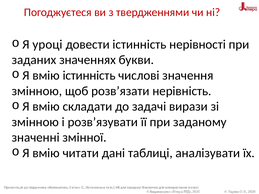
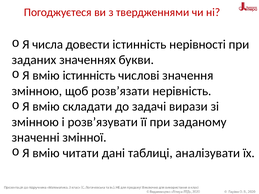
уроці: уроці -> числа
